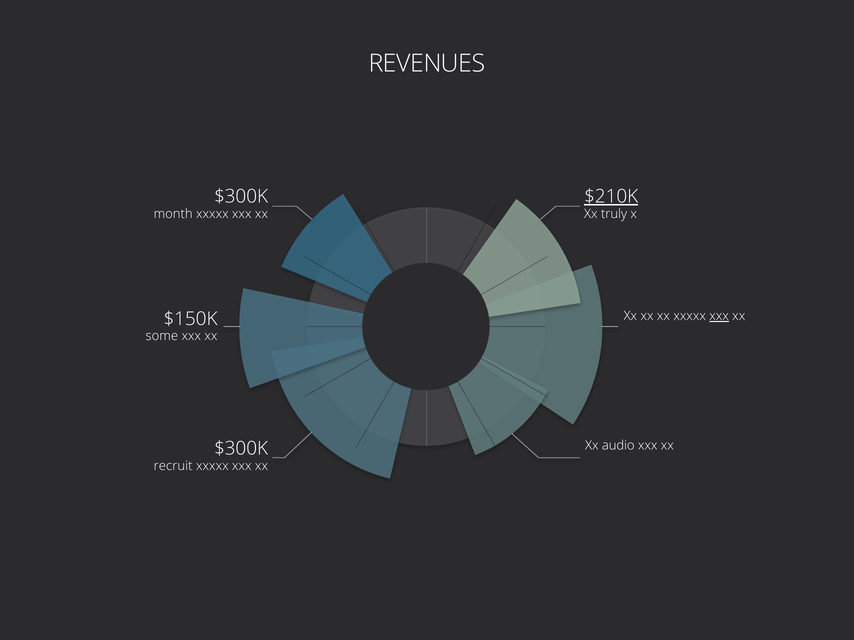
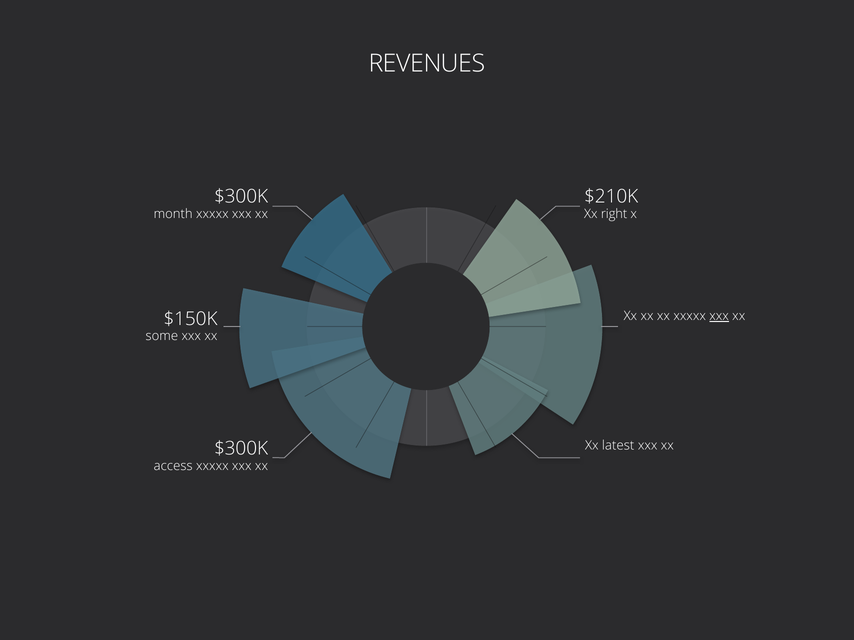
$210K underline: present -> none
truly: truly -> right
audio: audio -> latest
recruit: recruit -> access
